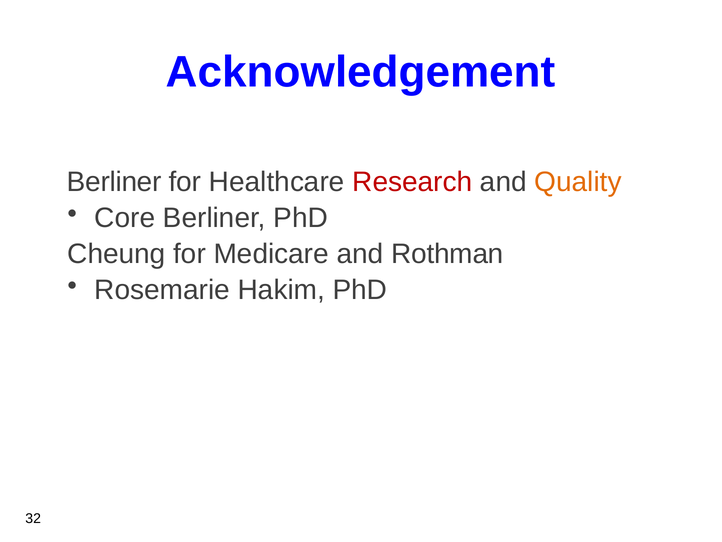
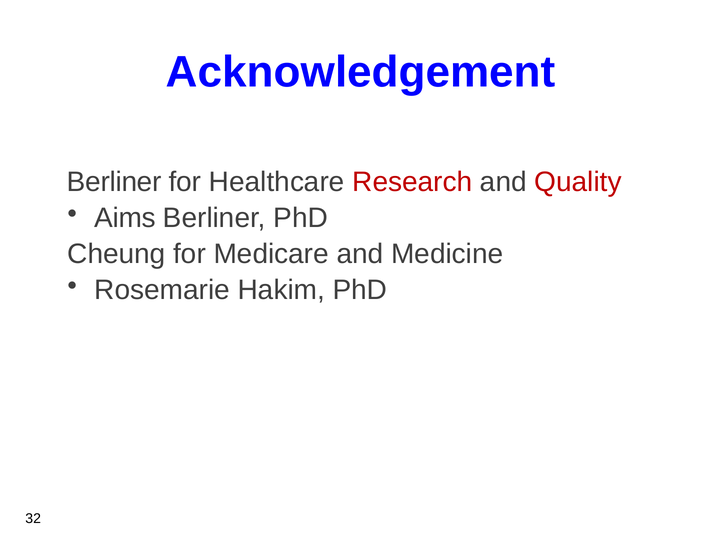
Quality colour: orange -> red
Core: Core -> Aims
Rothman: Rothman -> Medicine
